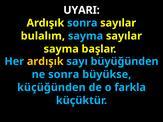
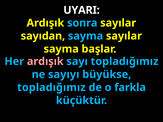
bulalım: bulalım -> sayıdan
ardışık at (45, 62) colour: yellow -> pink
sayı büyüğünden: büyüğünden -> topladığımız
ne sonra: sonra -> sayıyı
küçüğünden at (51, 88): küçüğünden -> topladığımız
